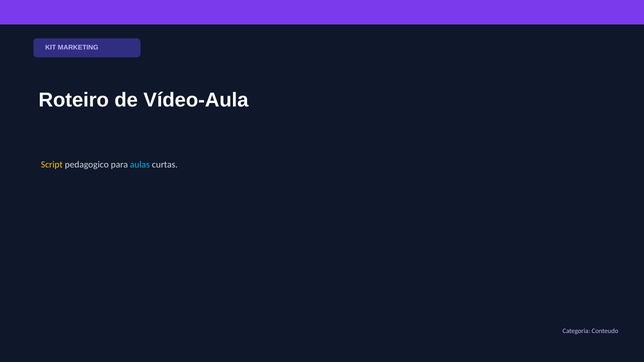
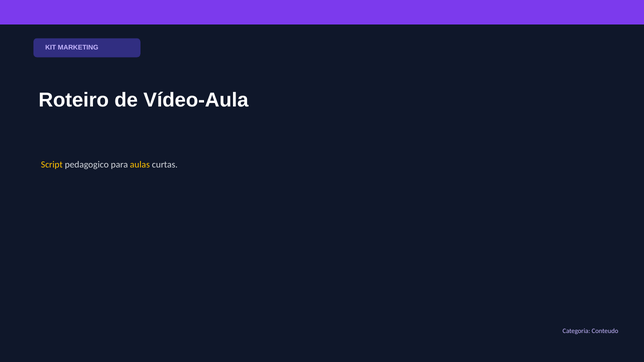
aulas colour: light blue -> yellow
